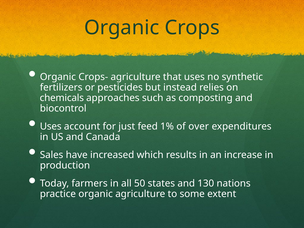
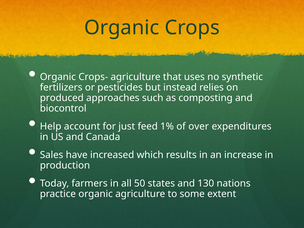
chemicals: chemicals -> produced
Uses at (51, 126): Uses -> Help
